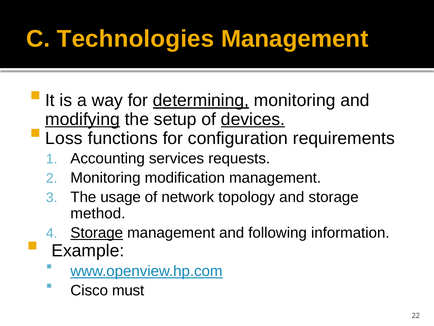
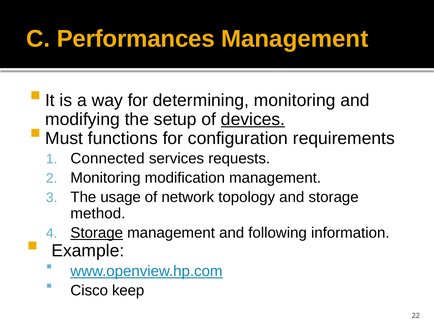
Technologies: Technologies -> Performances
determining underline: present -> none
modifying underline: present -> none
Loss: Loss -> Must
Accounting: Accounting -> Connected
must: must -> keep
